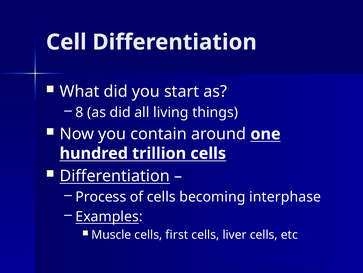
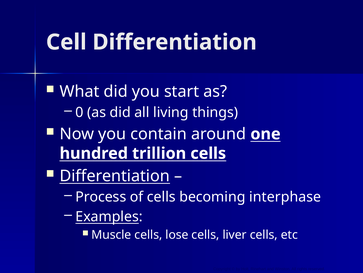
8: 8 -> 0
first: first -> lose
